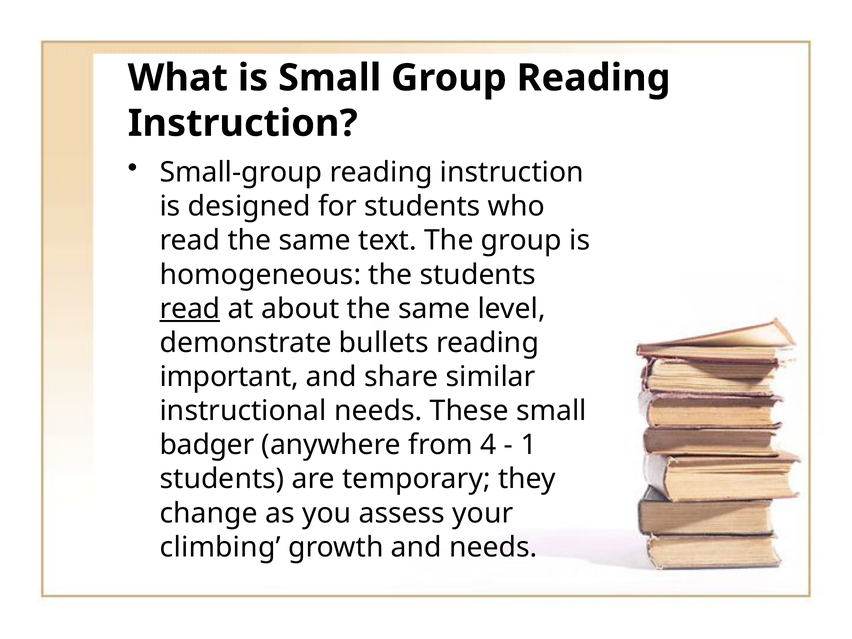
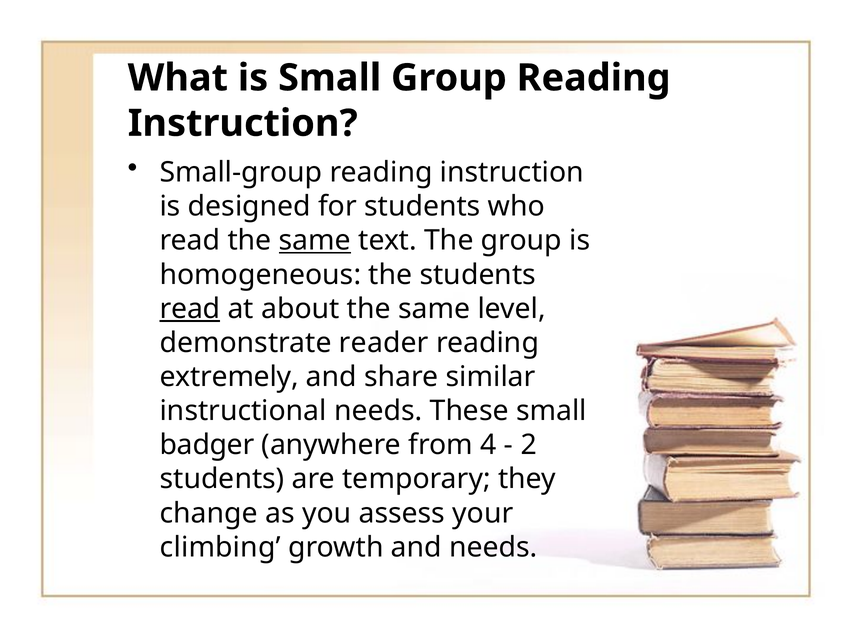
same at (315, 241) underline: none -> present
bullets: bullets -> reader
important: important -> extremely
1: 1 -> 2
